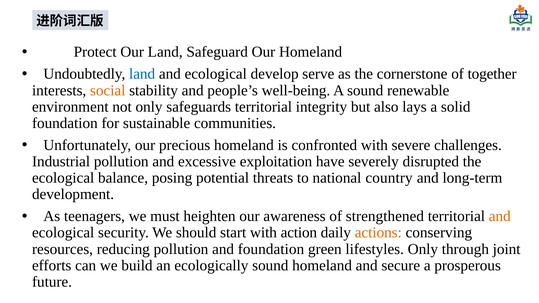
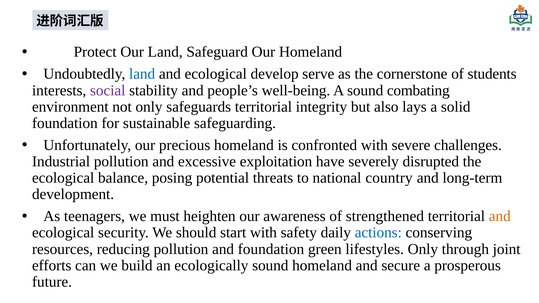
together: together -> students
social colour: orange -> purple
renewable: renewable -> combating
communities: communities -> safeguarding
action: action -> safety
actions colour: orange -> blue
